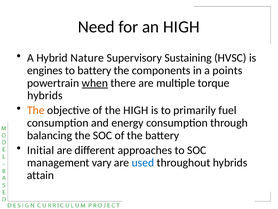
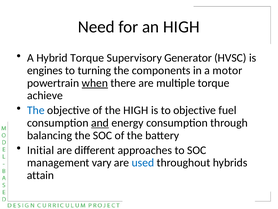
Hybrid Nature: Nature -> Torque
Sustaining: Sustaining -> Generator
to battery: battery -> turning
points: points -> motor
hybrids at (45, 95): hybrids -> achieve
The at (36, 110) colour: orange -> blue
to primarily: primarily -> objective
and underline: none -> present
